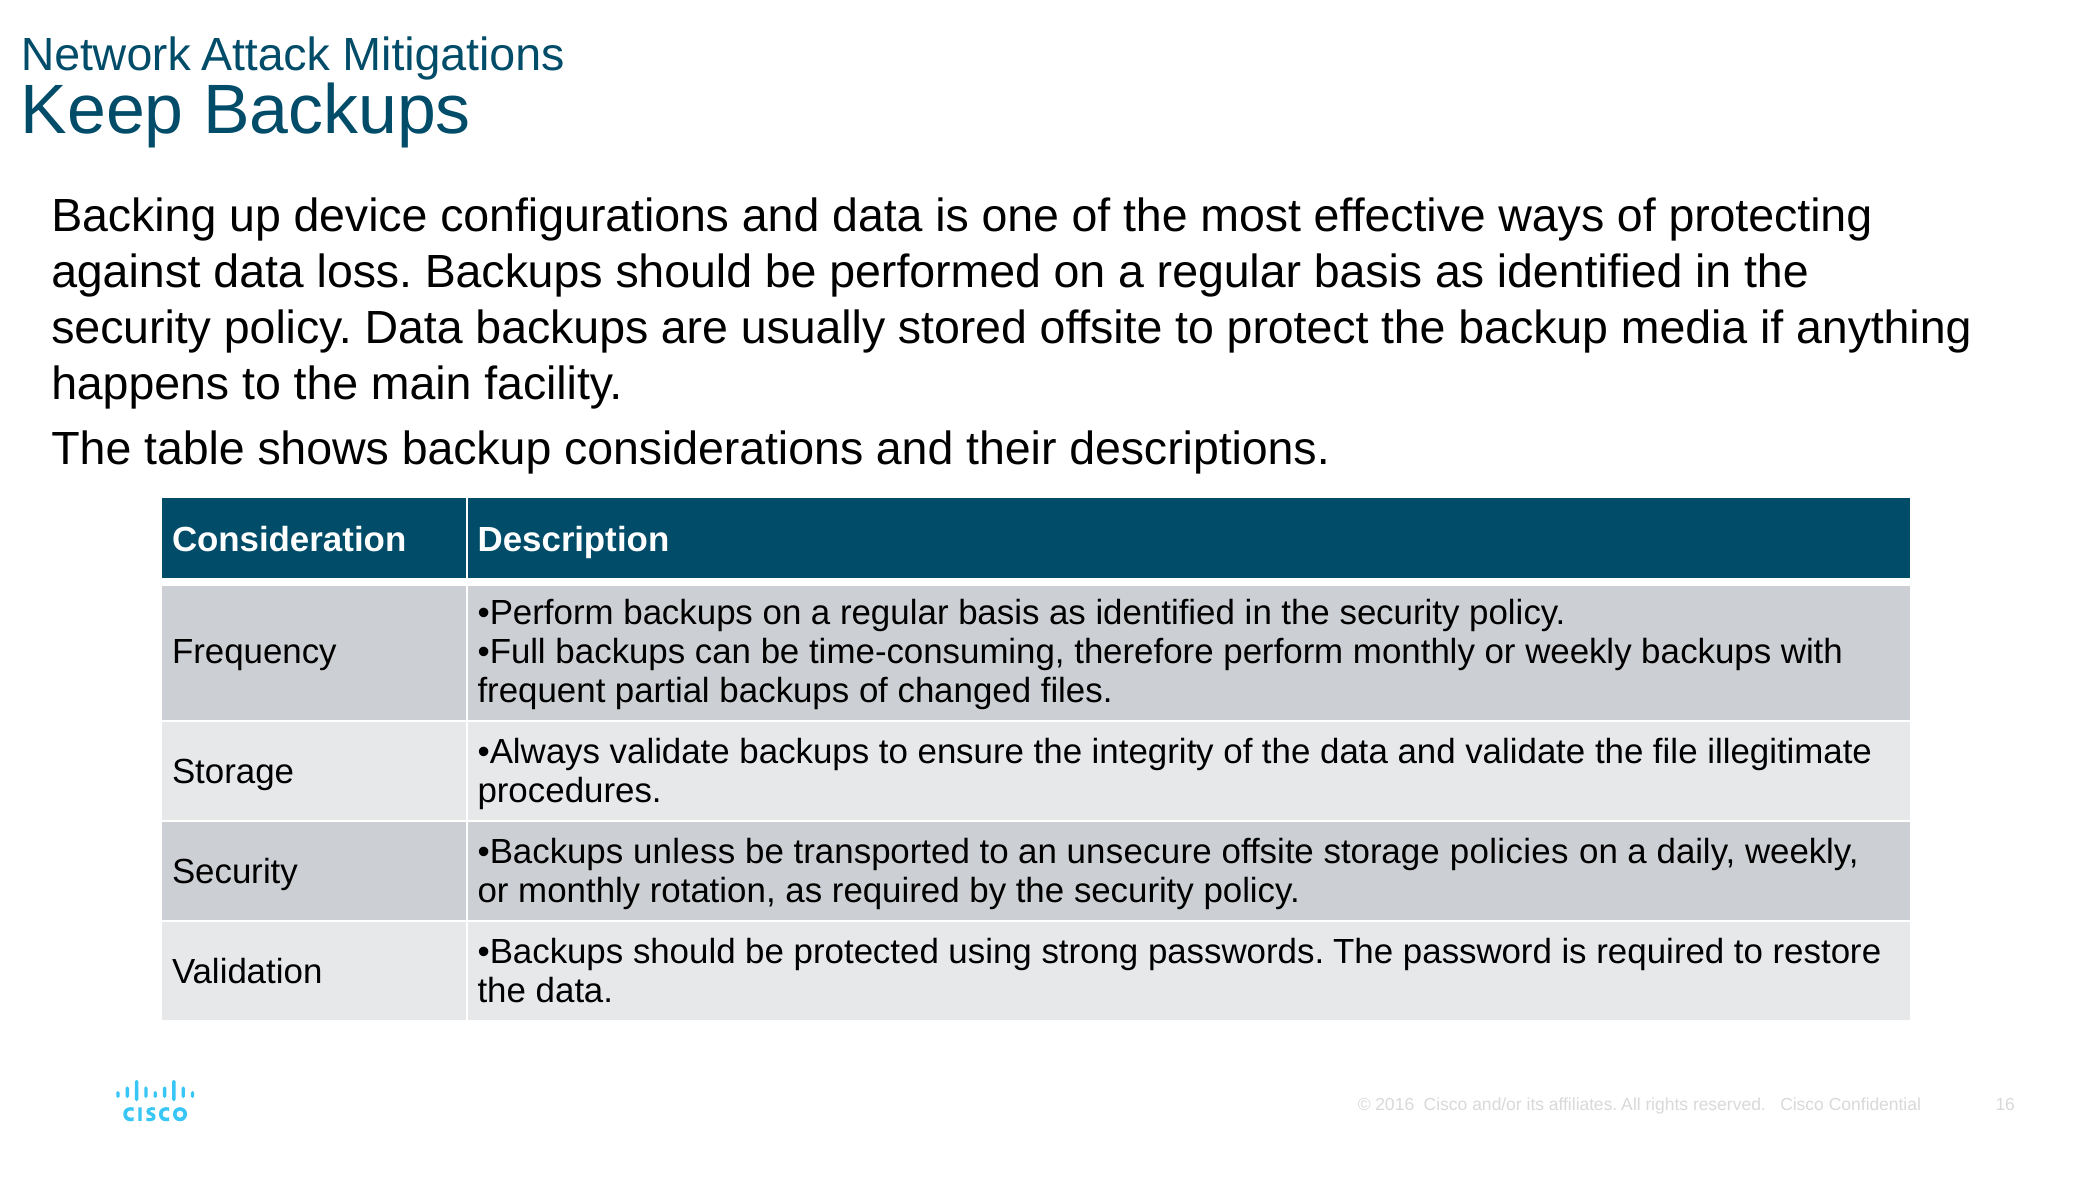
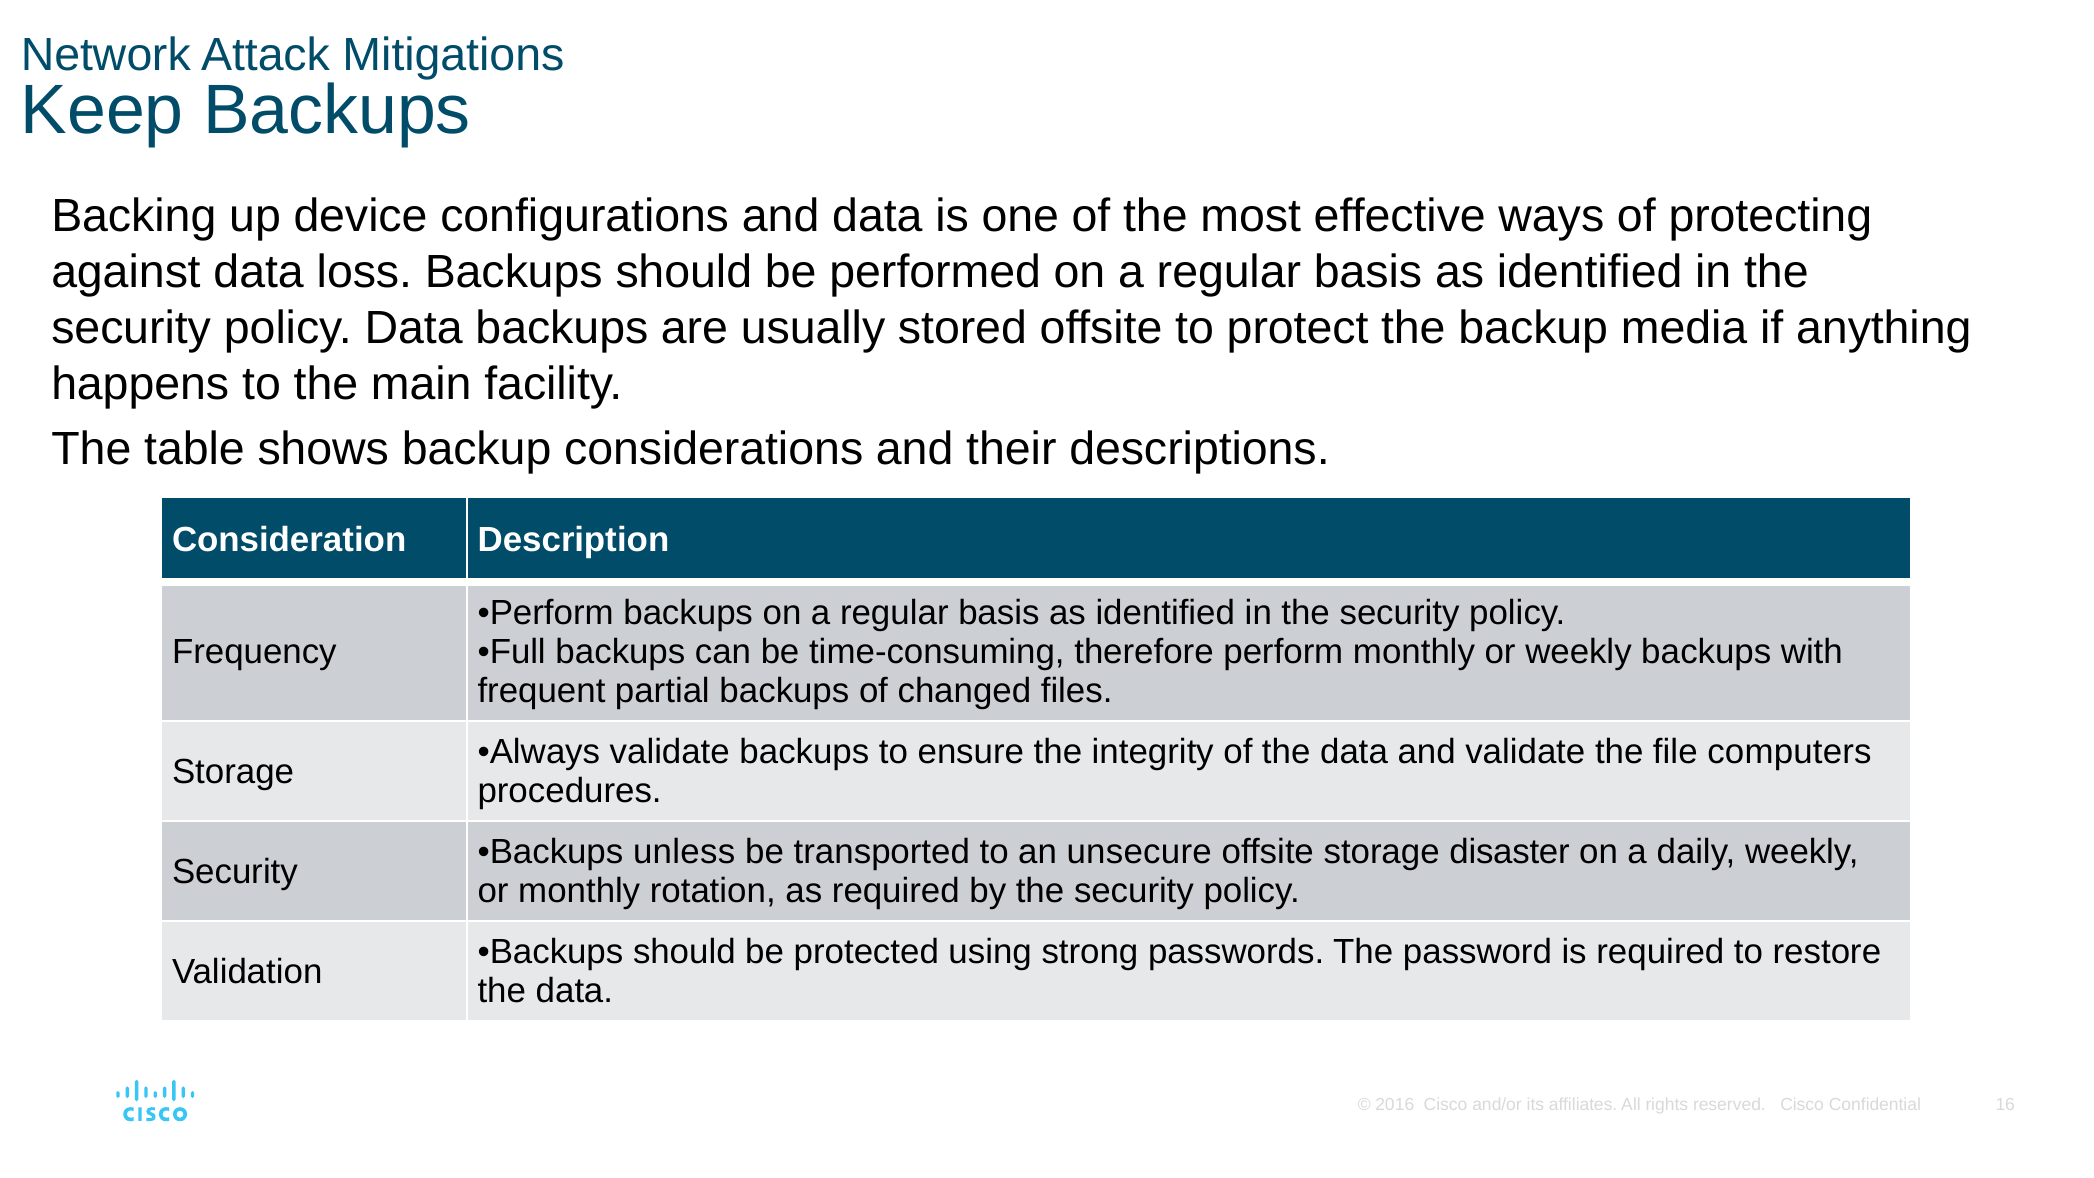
illegitimate: illegitimate -> computers
policies: policies -> disaster
